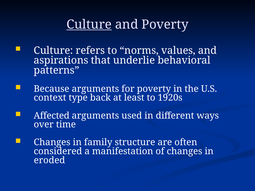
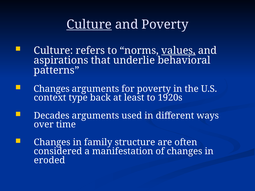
values underline: none -> present
Because at (52, 89): Because -> Changes
Affected: Affected -> Decades
